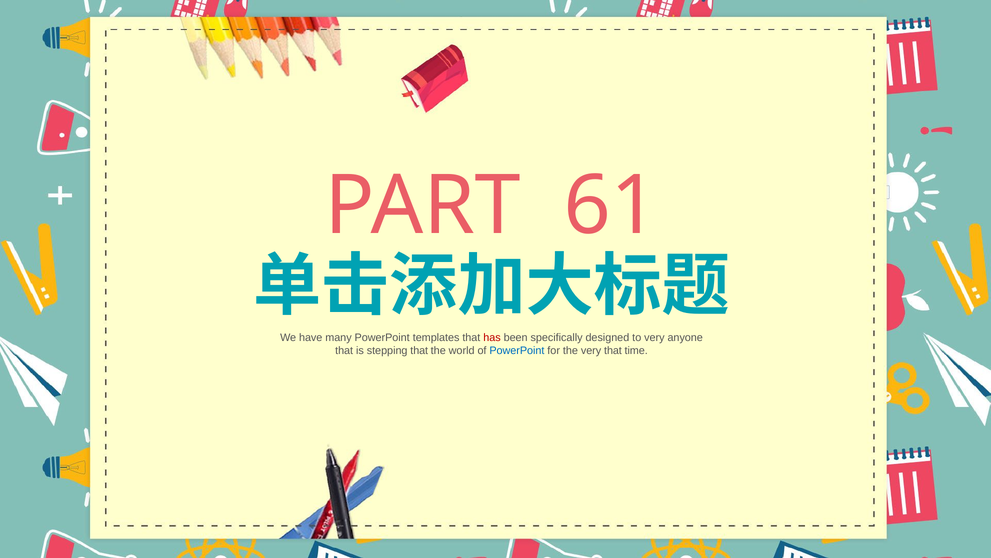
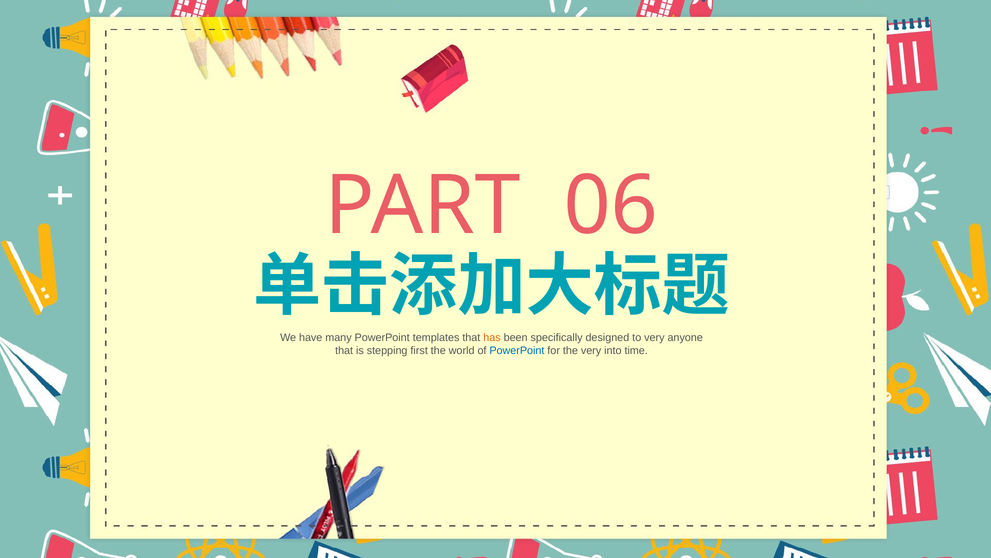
61: 61 -> 06
has colour: red -> orange
stepping that: that -> first
very that: that -> into
